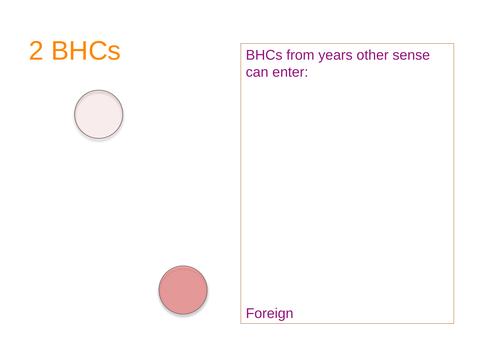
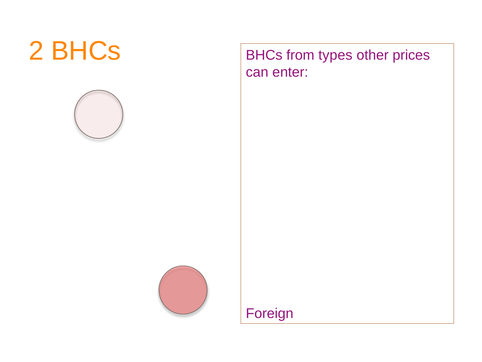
years: years -> types
sense: sense -> prices
